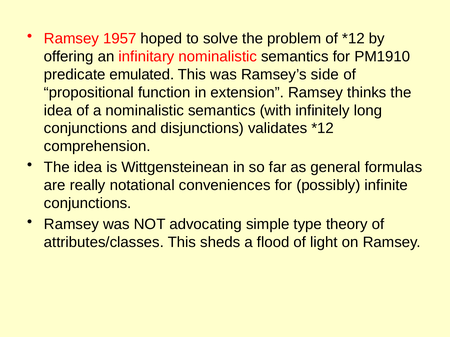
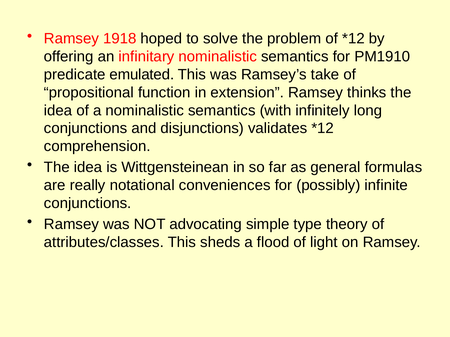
1957: 1957 -> 1918
side: side -> take
